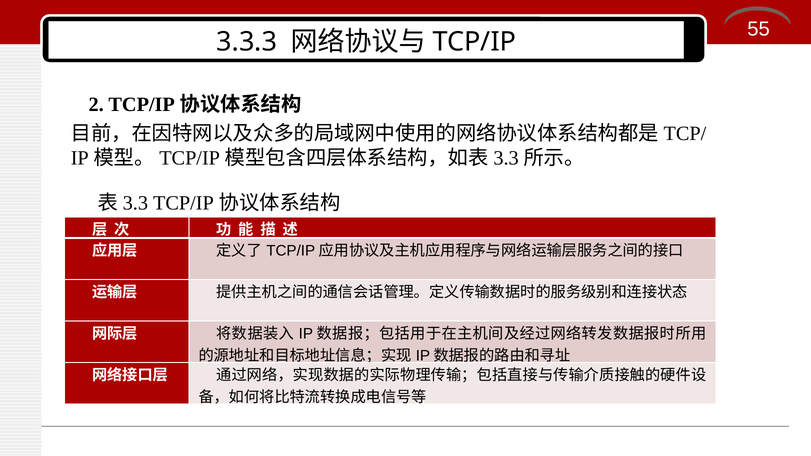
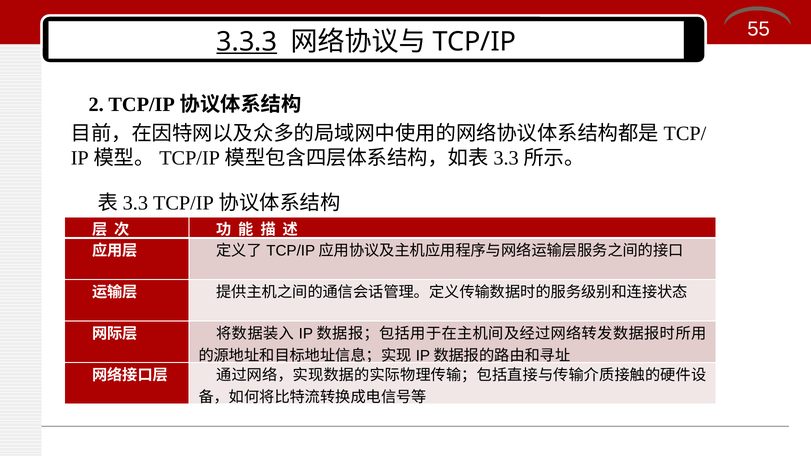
3.3.3 underline: none -> present
